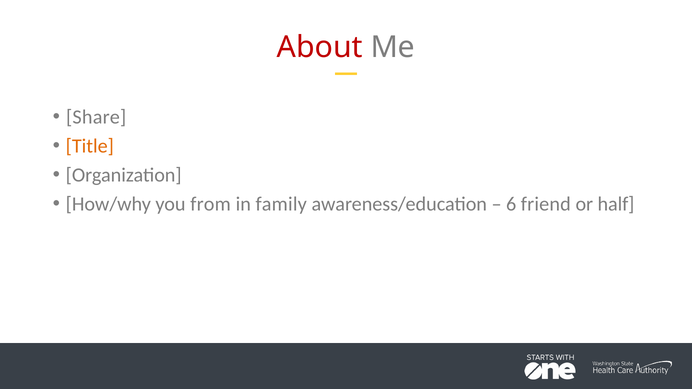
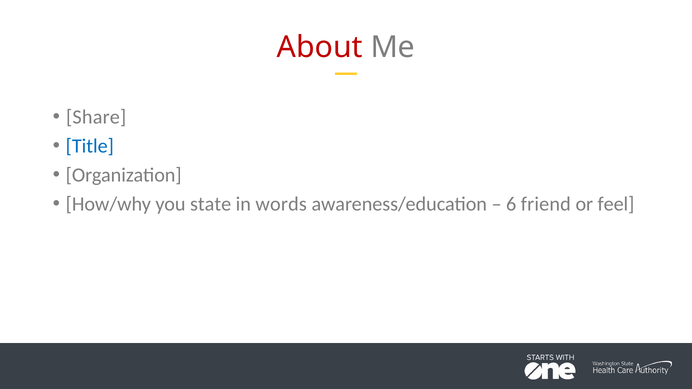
Title colour: orange -> blue
from: from -> state
family: family -> words
half: half -> feel
